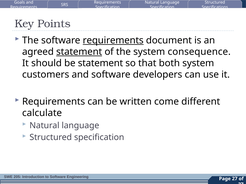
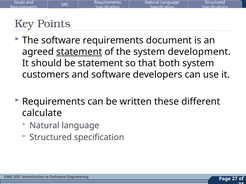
requirements at (113, 40) underline: present -> none
consequence: consequence -> development
come: come -> these
